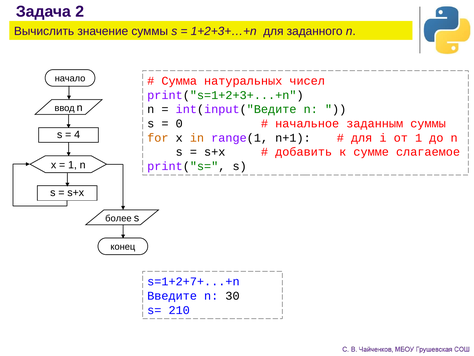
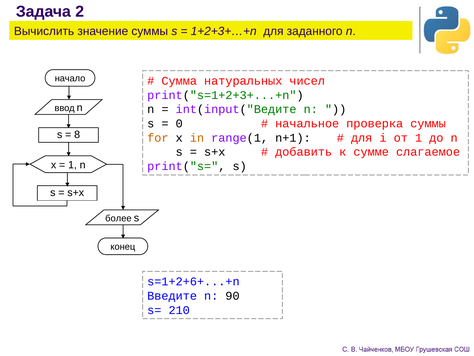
заданным: заданным -> проверка
4: 4 -> 8
s=1+2+7+...+n: s=1+2+7+...+n -> s=1+2+6+...+n
30: 30 -> 90
